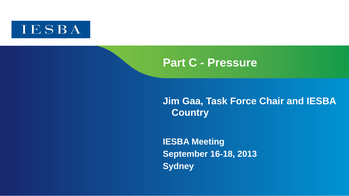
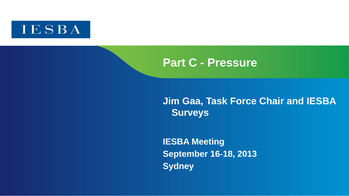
Country: Country -> Surveys
